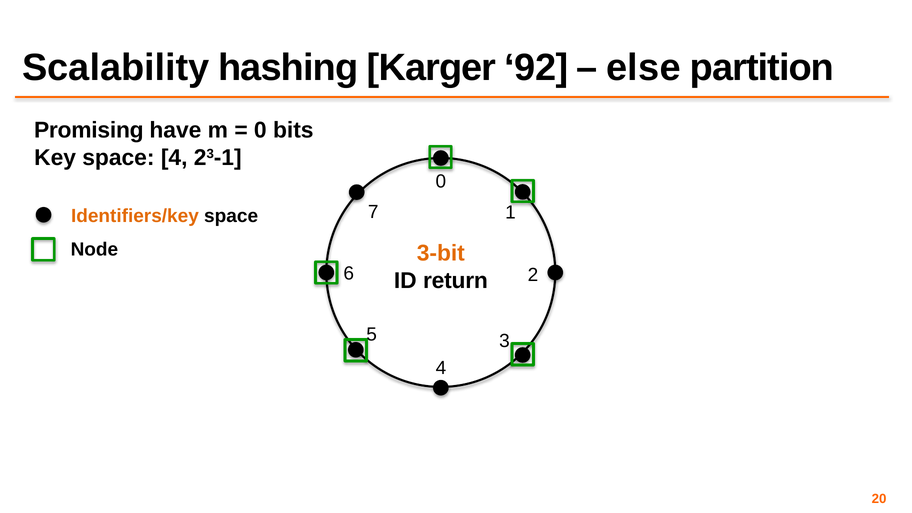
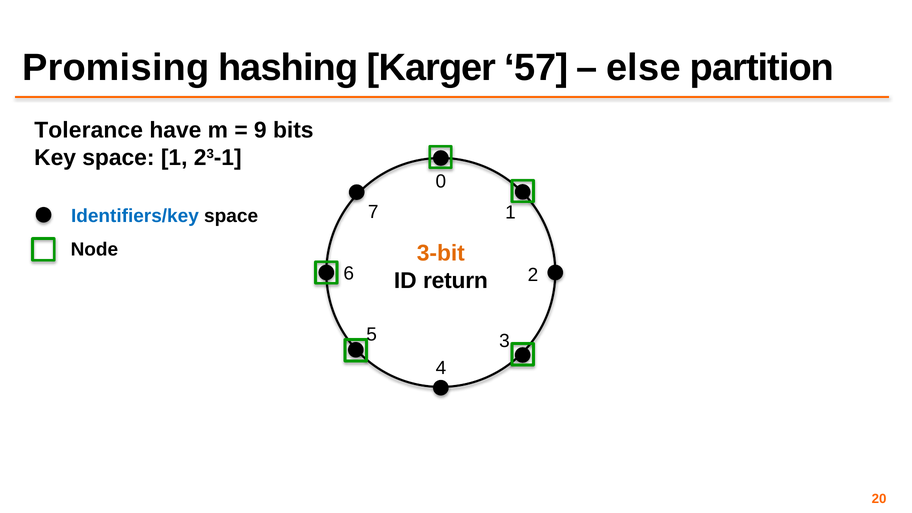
Scalability: Scalability -> Promising
92: 92 -> 57
Promising: Promising -> Tolerance
0 at (260, 130): 0 -> 9
space 4: 4 -> 1
Identifiers/key colour: orange -> blue
